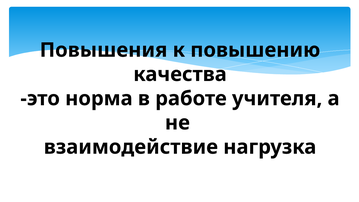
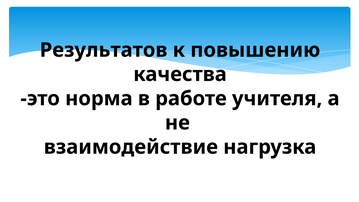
Повышения: Повышения -> Результатов
